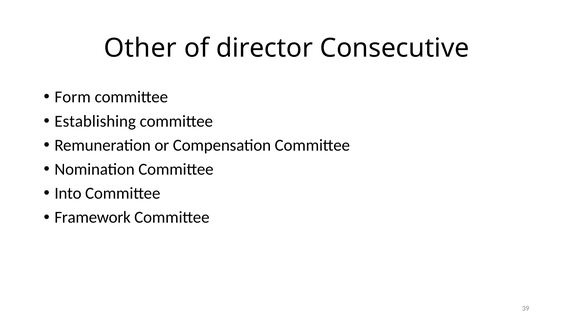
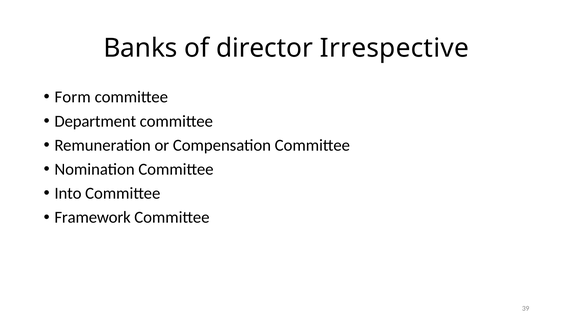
Other: Other -> Banks
Consecutive: Consecutive -> Irrespective
Establishing: Establishing -> Department
